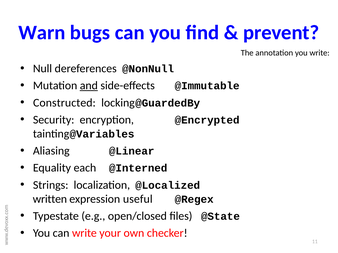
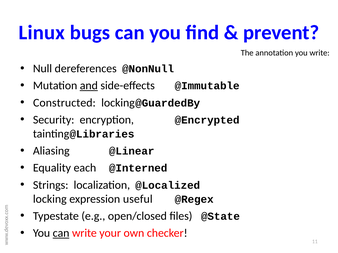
Warn: Warn -> Linux
@Variables: @Variables -> @Libraries
written at (50, 199): written -> locking
can at (61, 234) underline: none -> present
